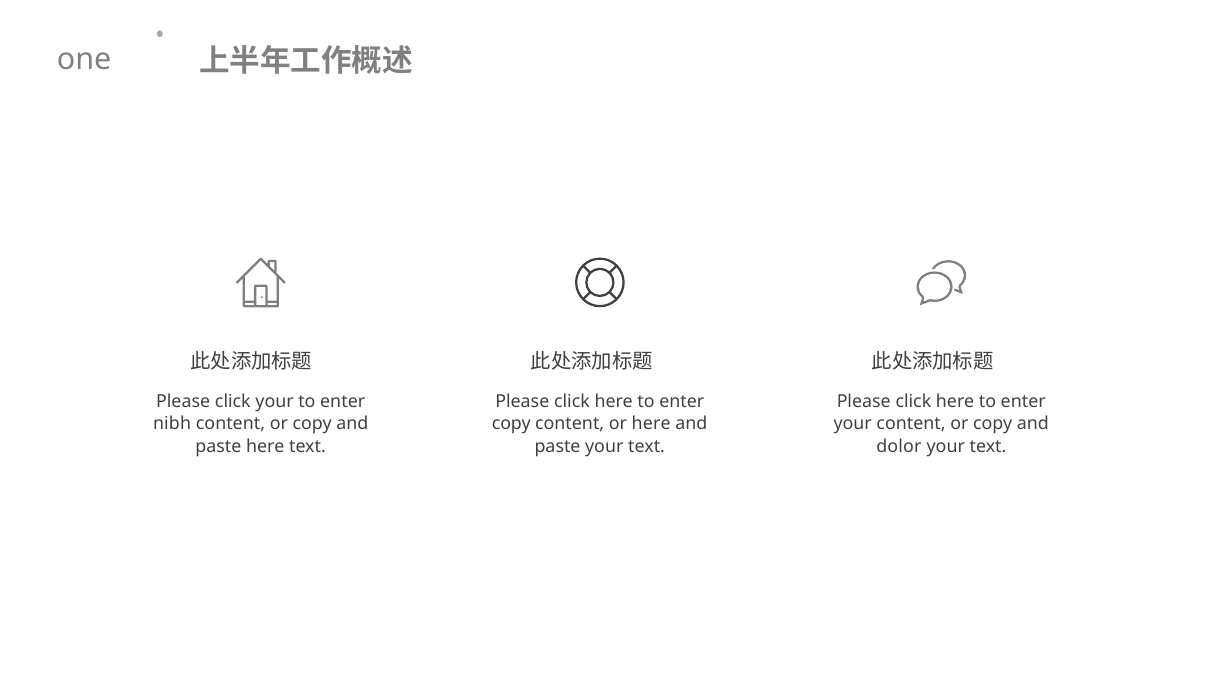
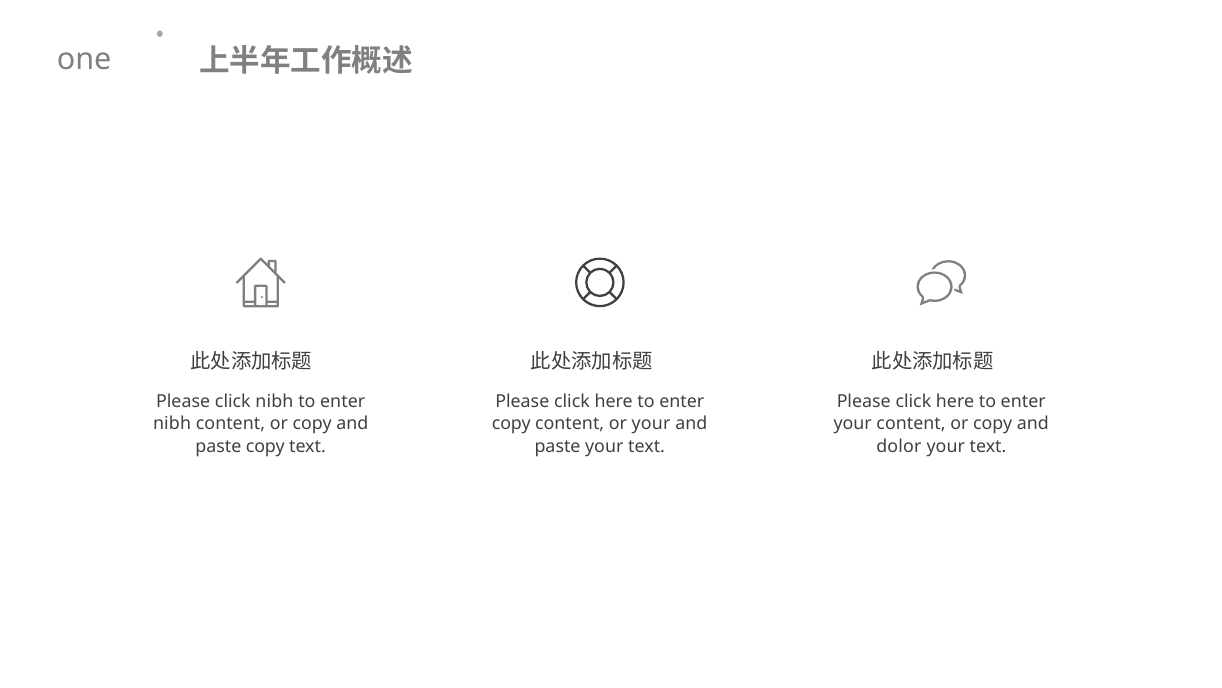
click your: your -> nibh
or here: here -> your
paste here: here -> copy
